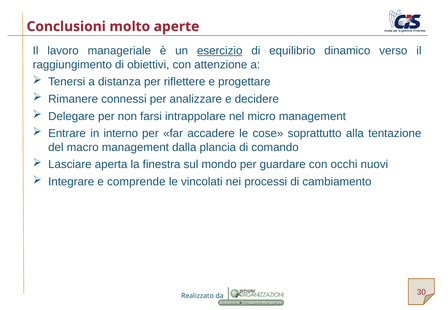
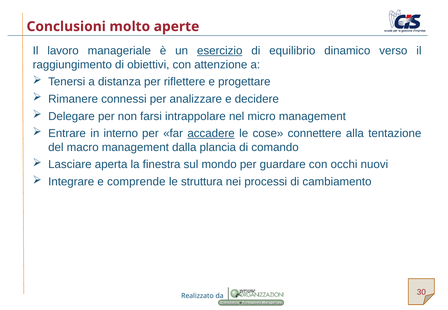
accadere underline: none -> present
soprattutto: soprattutto -> connettere
vincolati: vincolati -> struttura
